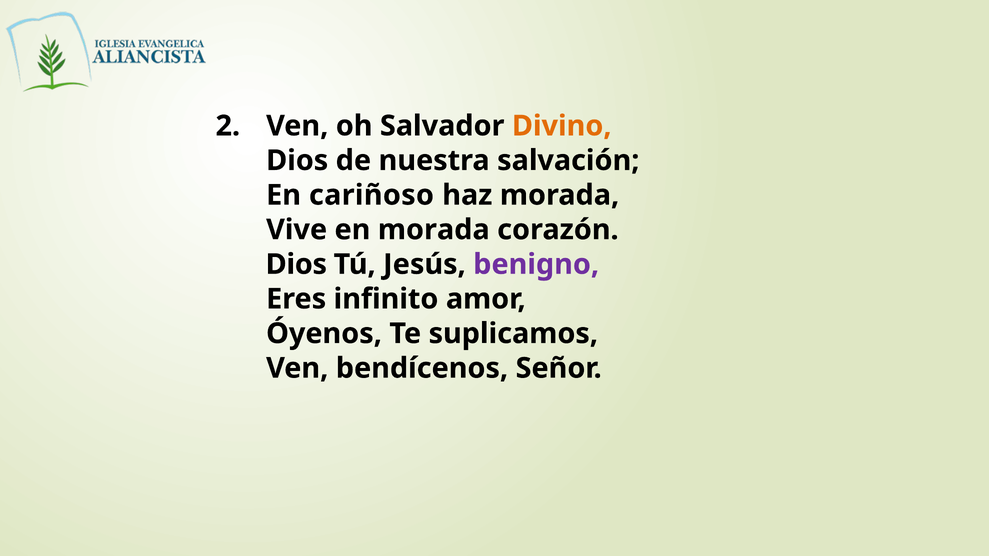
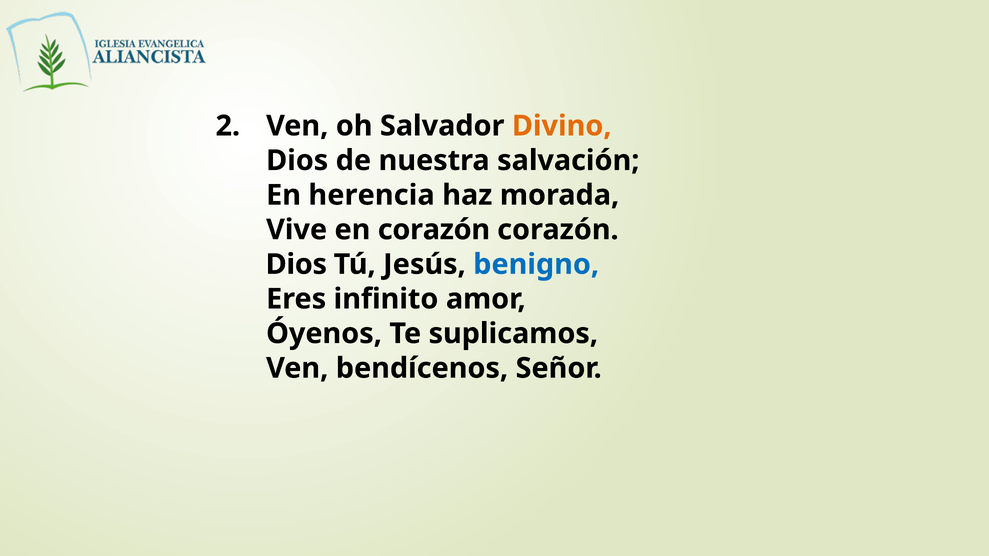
cariñoso: cariñoso -> herencia
en morada: morada -> corazón
benigno colour: purple -> blue
